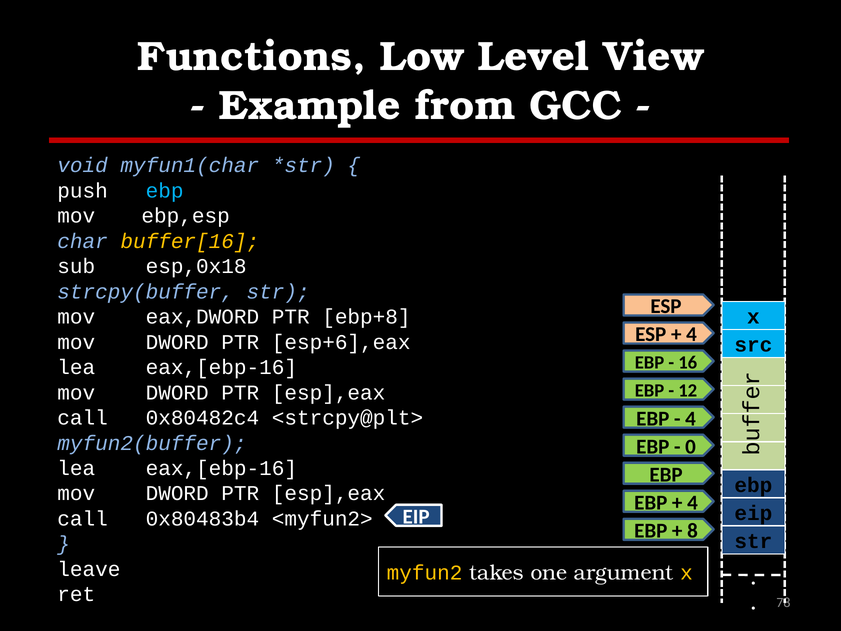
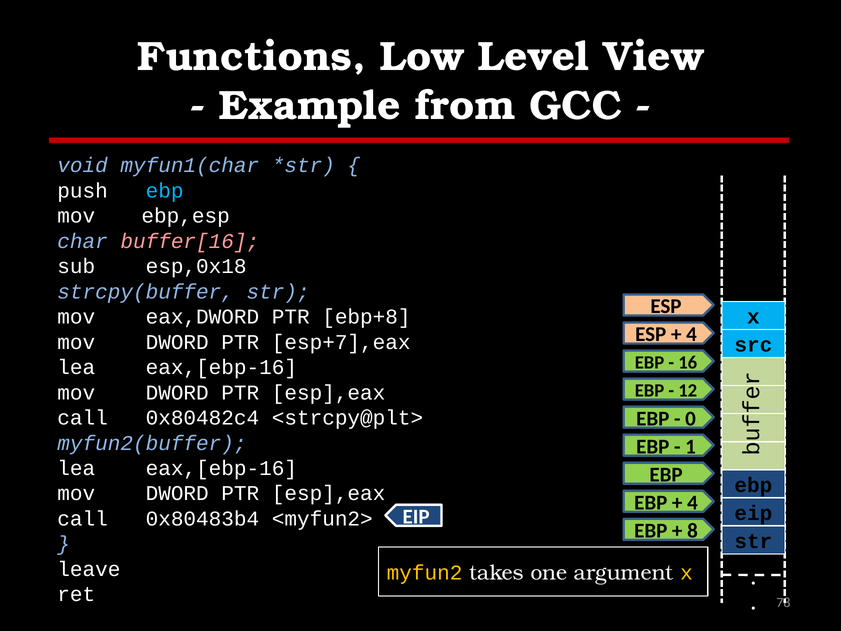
buffer[16 colour: yellow -> pink
esp+6],eax: esp+6],eax -> esp+7],eax
4 at (691, 418): 4 -> 0
0: 0 -> 1
